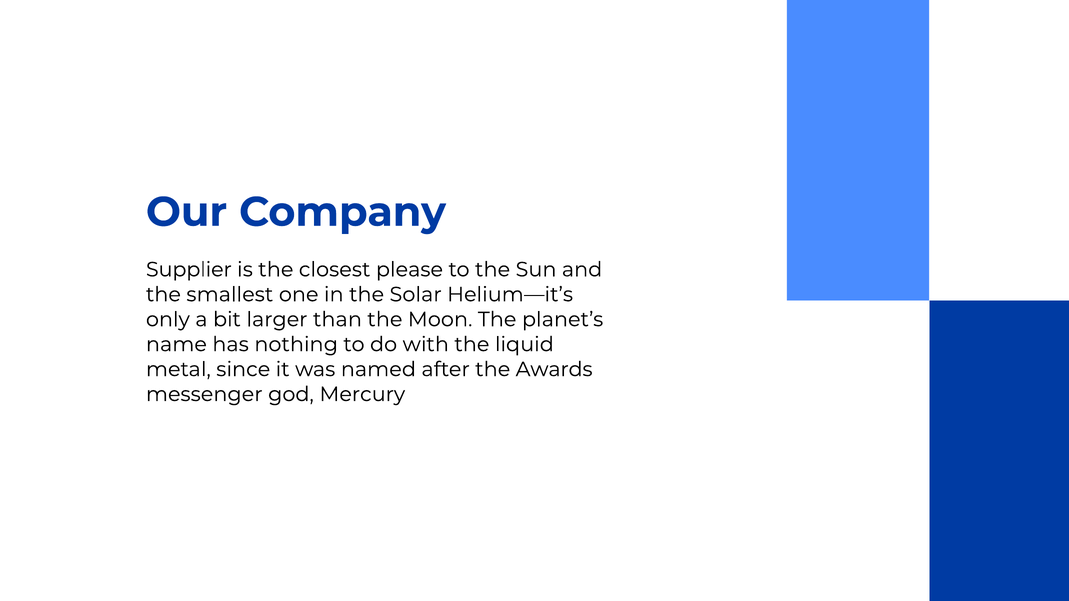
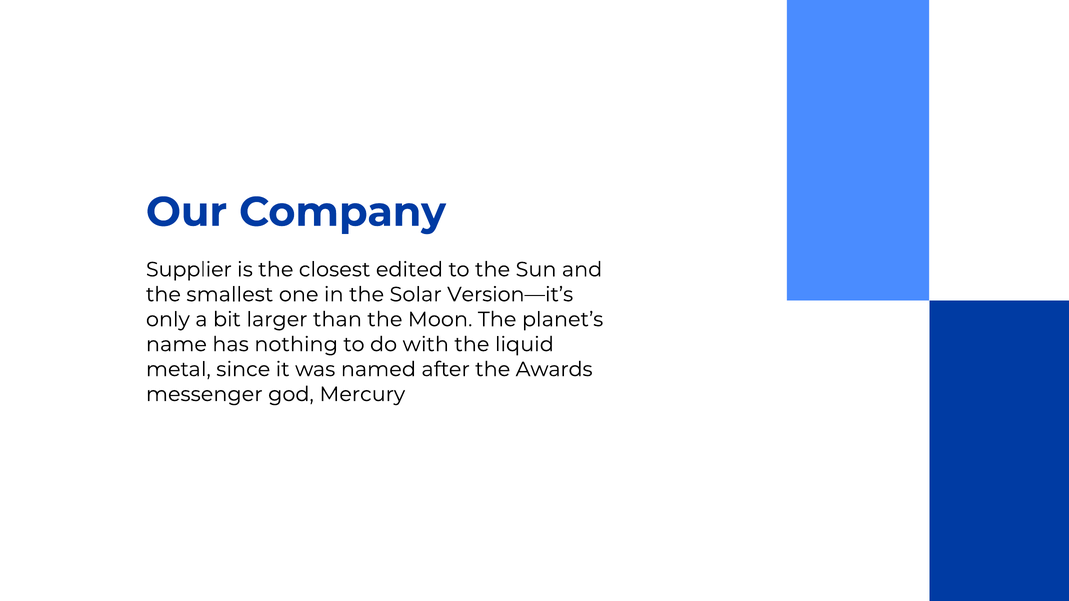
please: please -> edited
Helium—it’s: Helium—it’s -> Version—it’s
